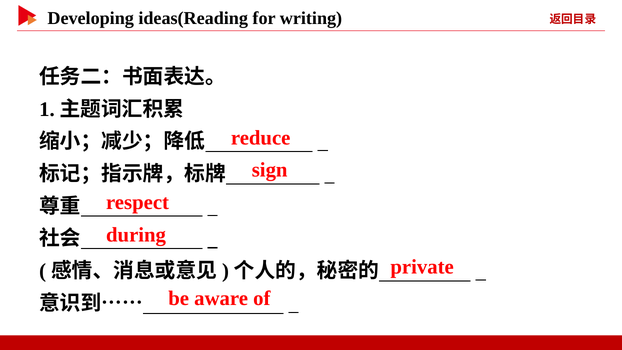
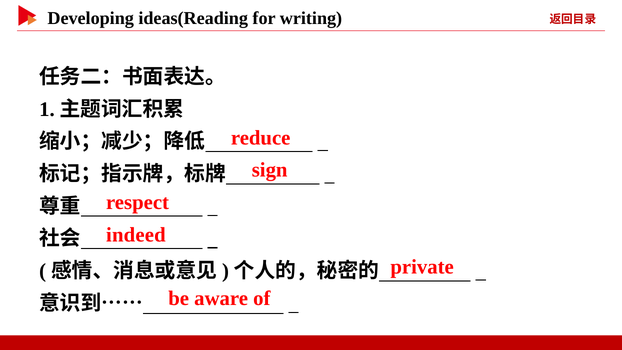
during: during -> indeed
